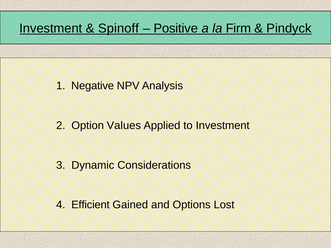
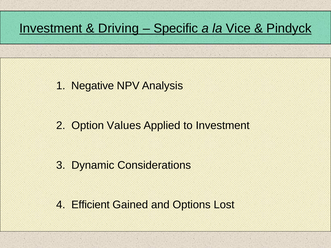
Spinoff: Spinoff -> Driving
Positive: Positive -> Specific
Firm: Firm -> Vice
